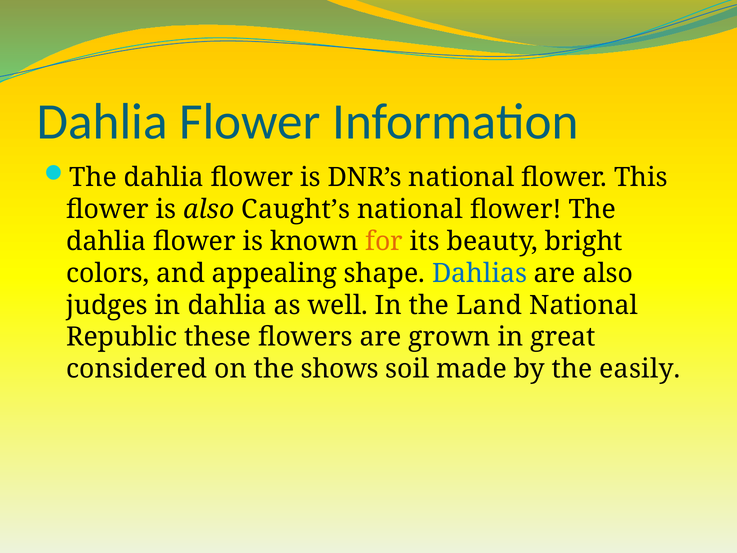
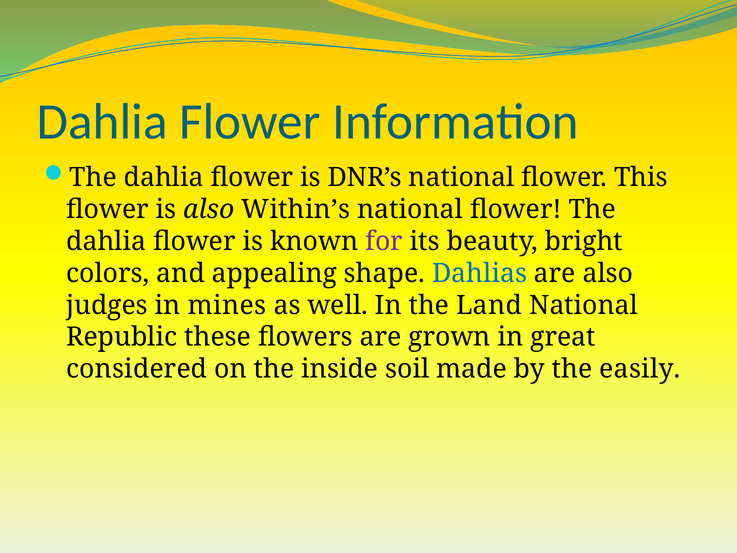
Caught’s: Caught’s -> Within’s
for colour: orange -> purple
in dahlia: dahlia -> mines
shows: shows -> inside
